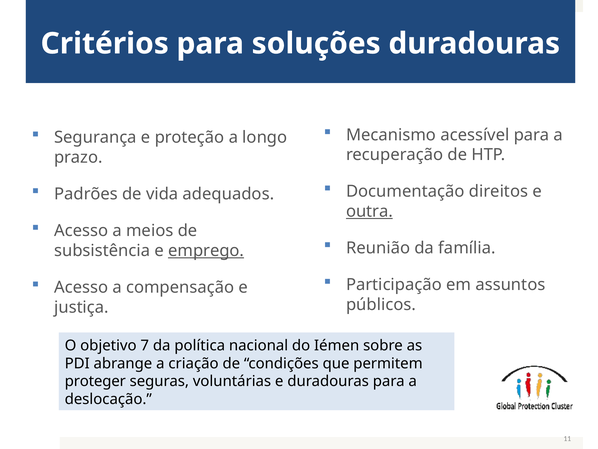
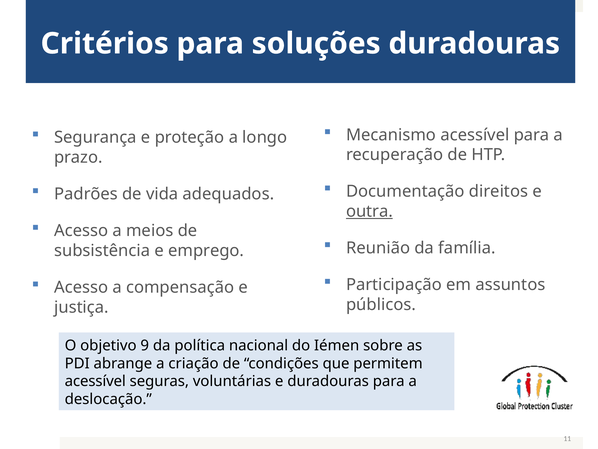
emprego underline: present -> none
7: 7 -> 9
proteger at (95, 381): proteger -> acessível
